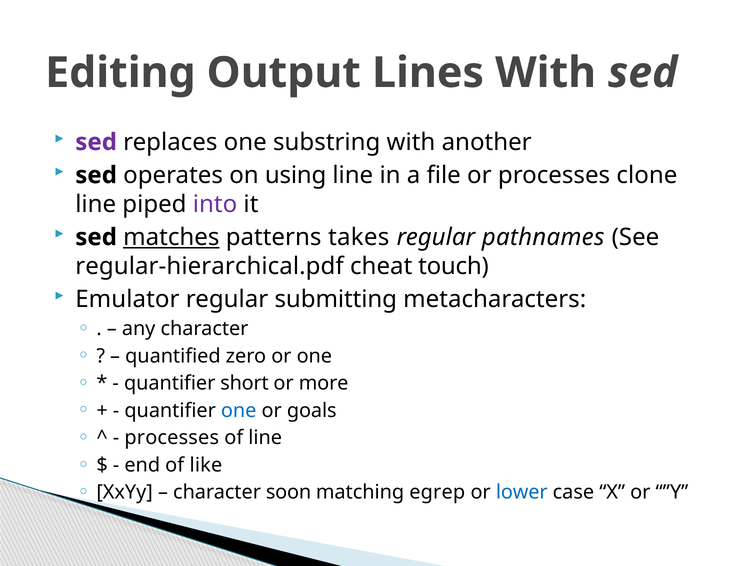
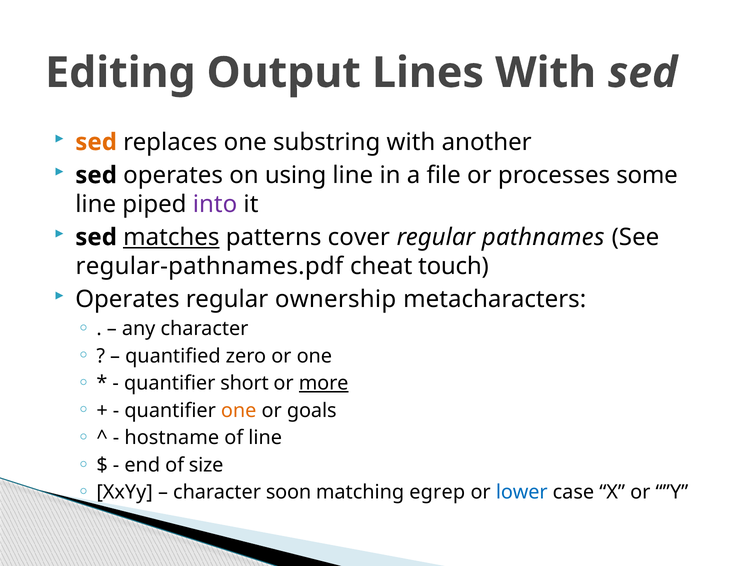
sed at (96, 142) colour: purple -> orange
clone: clone -> some
takes: takes -> cover
regular-hierarchical.pdf: regular-hierarchical.pdf -> regular-pathnames.pdf
Emulator at (127, 299): Emulator -> Operates
submitting: submitting -> ownership
more underline: none -> present
one at (239, 410) colour: blue -> orange
processes at (172, 437): processes -> hostname
like: like -> size
